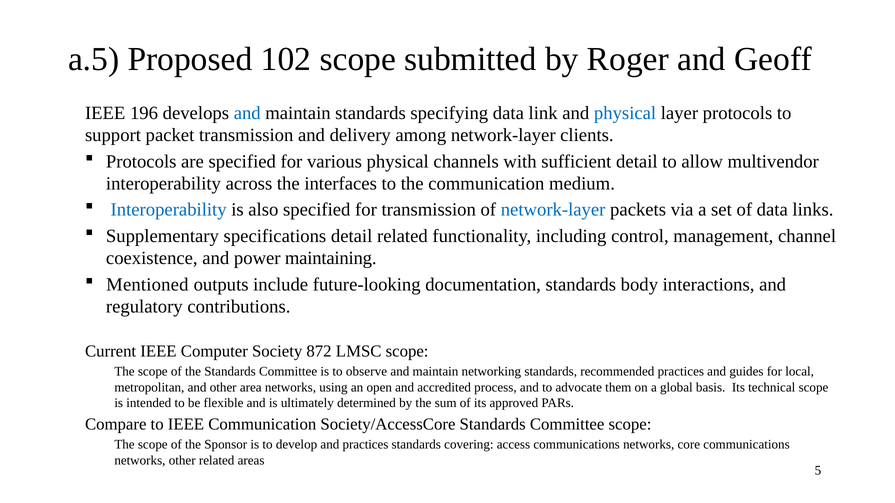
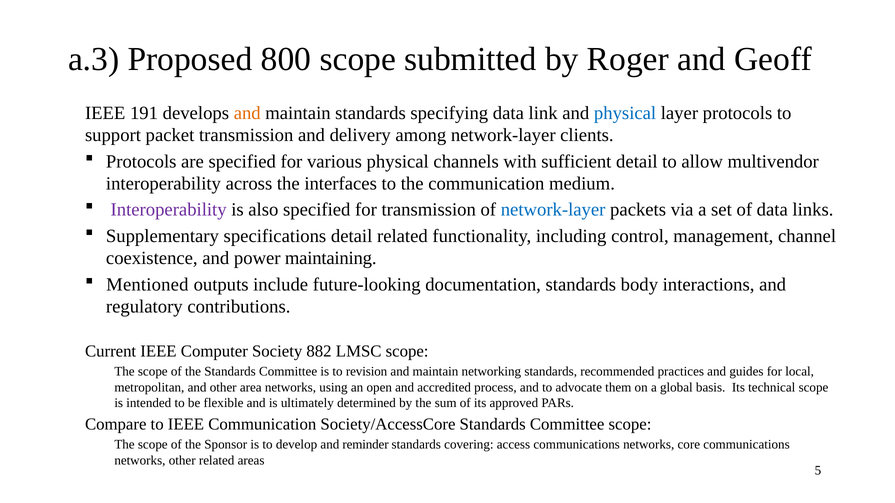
a.5: a.5 -> a.3
102: 102 -> 800
196: 196 -> 191
and at (247, 113) colour: blue -> orange
Interoperability at (169, 210) colour: blue -> purple
872: 872 -> 882
observe: observe -> revision
and practices: practices -> reminder
